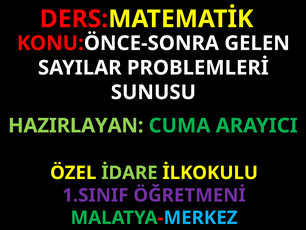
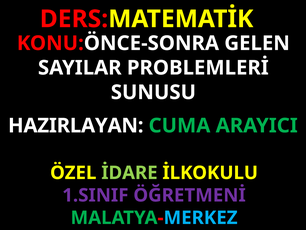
HAZIRLAYAN colour: light green -> white
